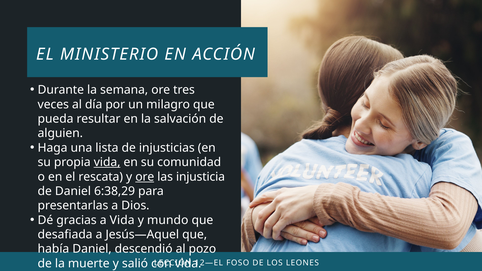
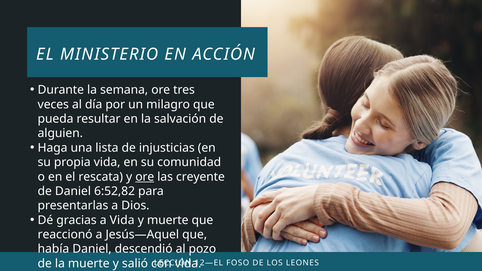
vida at (107, 162) underline: present -> none
injusticia: injusticia -> creyente
6:38,29: 6:38,29 -> 6:52,82
y mundo: mundo -> muerte
desafiada: desafiada -> reaccionó
